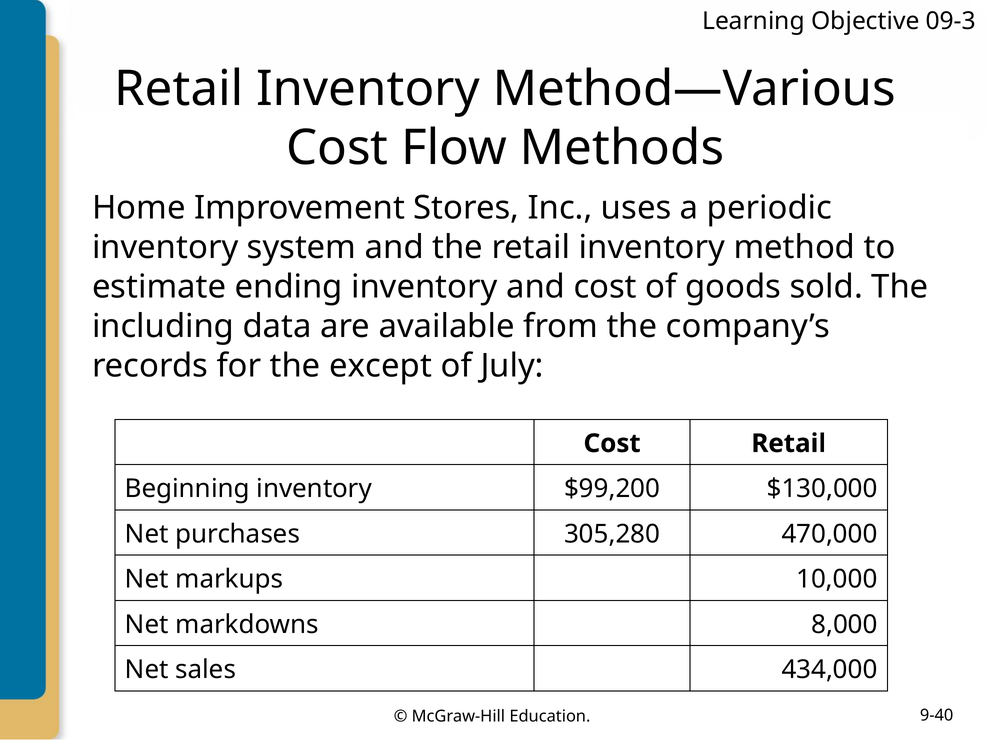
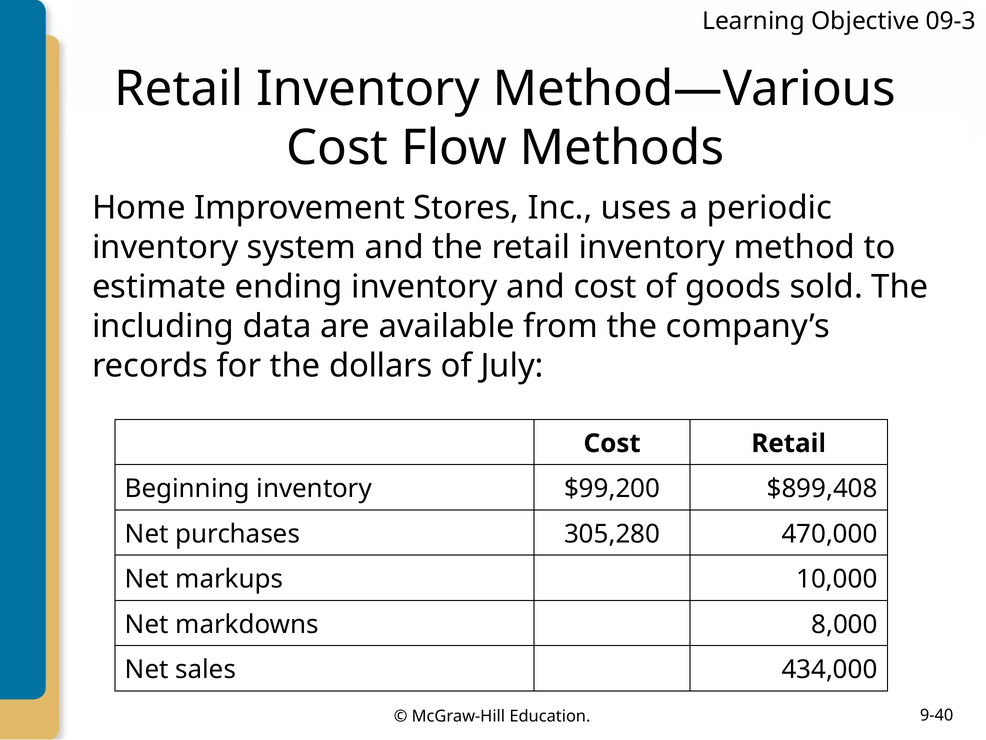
except: except -> dollars
$130,000: $130,000 -> $899,408
